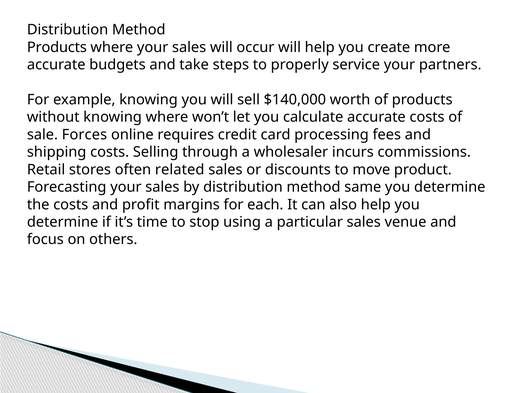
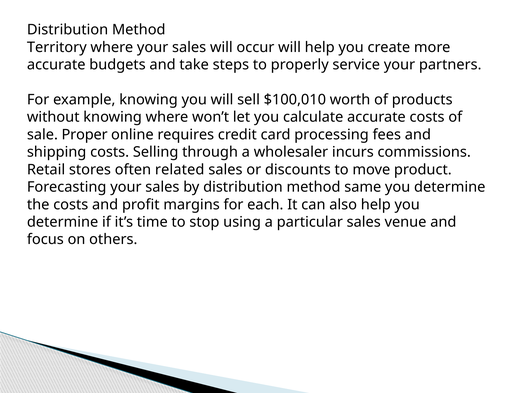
Products at (57, 47): Products -> Territory
$140,000: $140,000 -> $100,010
Forces: Forces -> Proper
